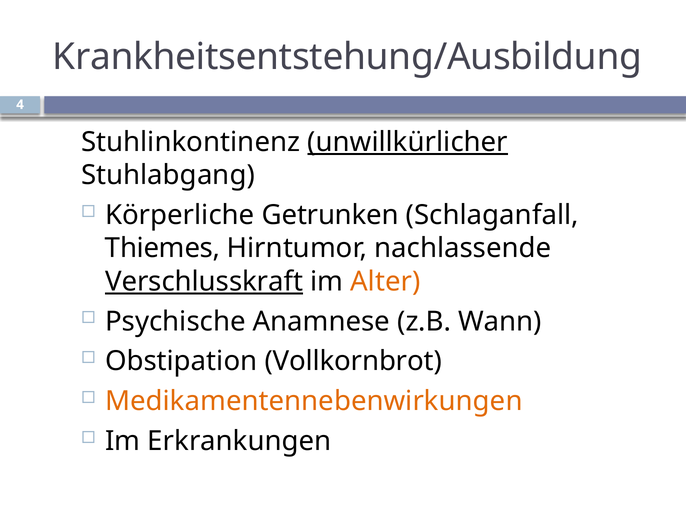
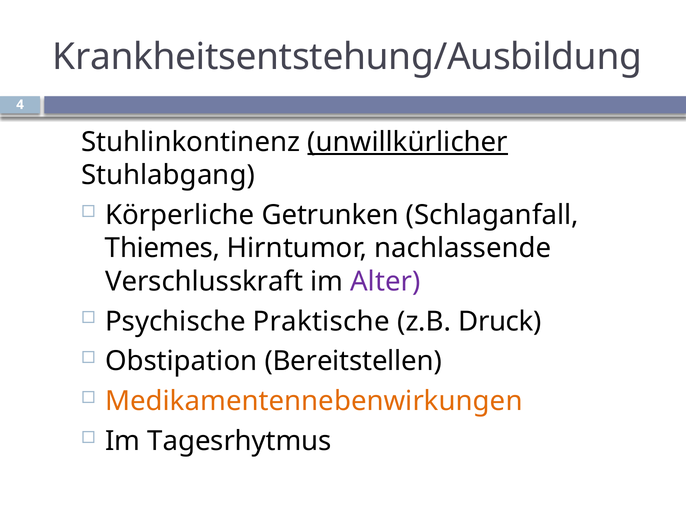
Verschlusskraft underline: present -> none
Alter colour: orange -> purple
Anamnese: Anamnese -> Praktische
Wann: Wann -> Druck
Vollkornbrot: Vollkornbrot -> Bereitstellen
Erkrankungen: Erkrankungen -> Tagesrhytmus
